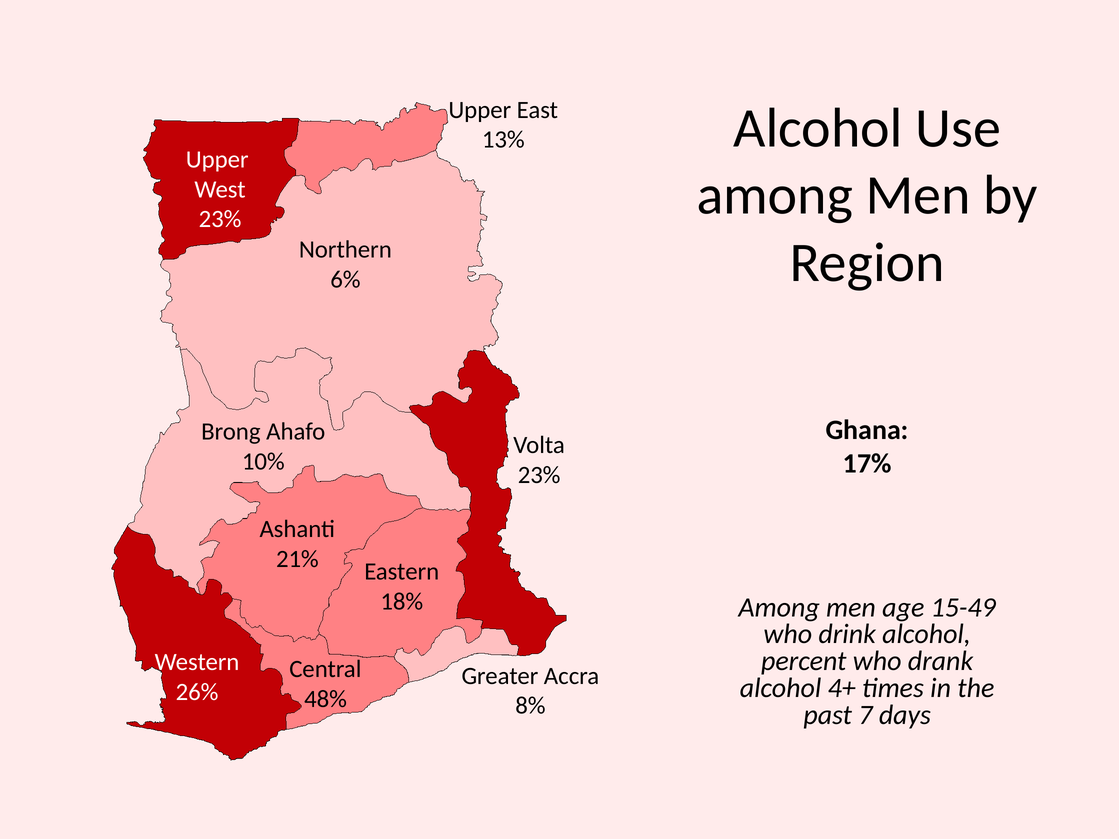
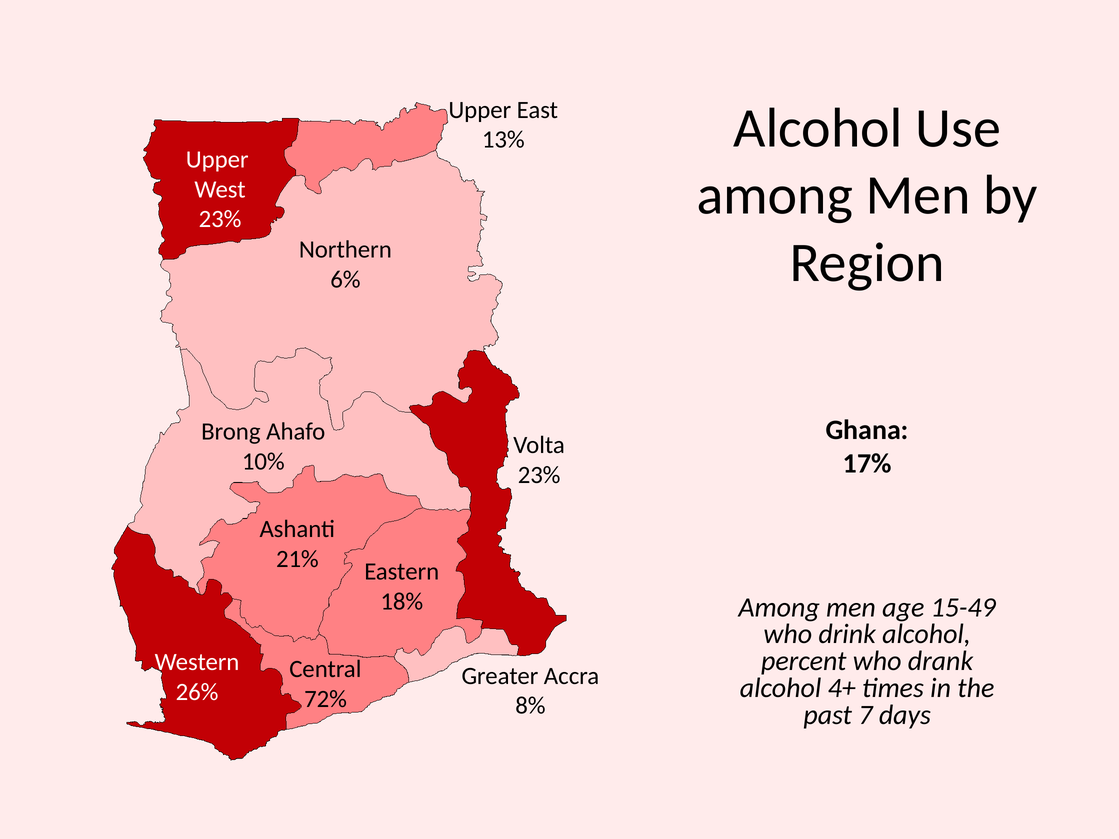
48%: 48% -> 72%
